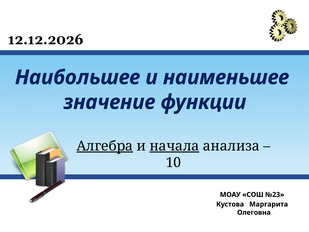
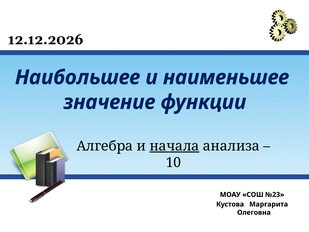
Алгебра underline: present -> none
